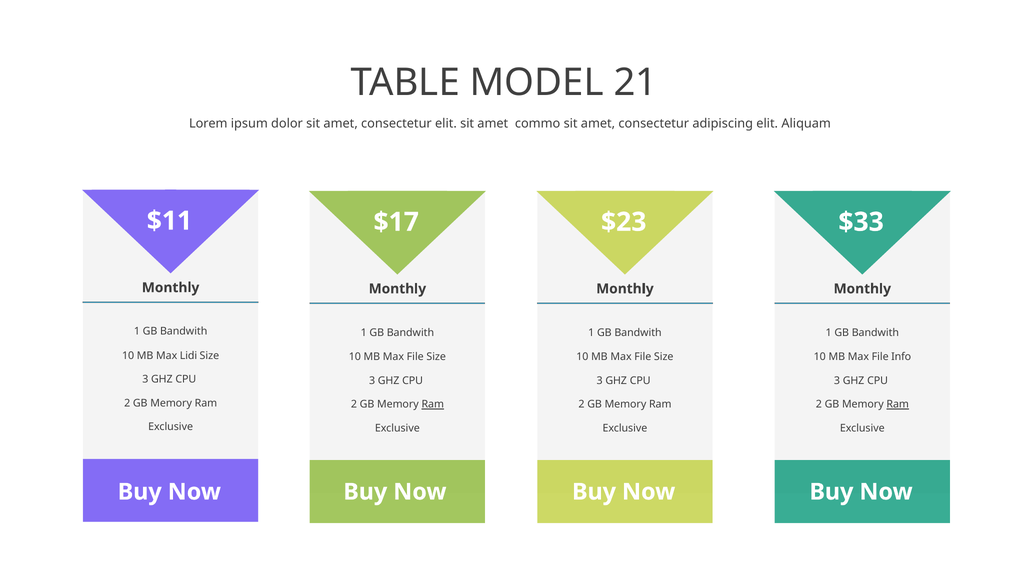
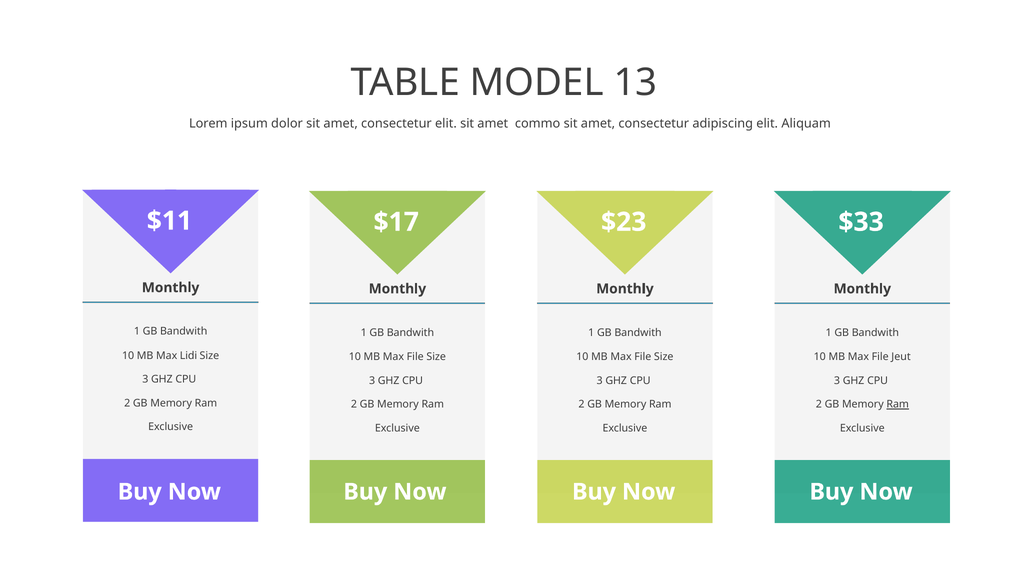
21: 21 -> 13
Info: Info -> Jeut
Ram at (433, 405) underline: present -> none
